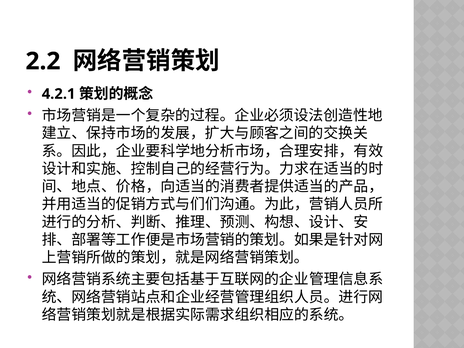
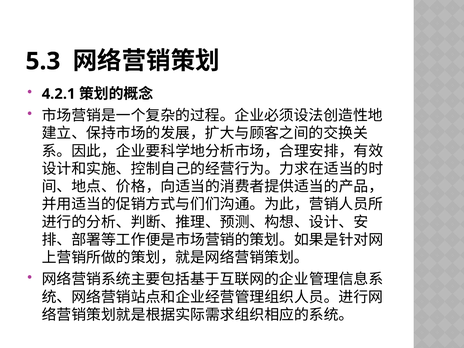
2.2: 2.2 -> 5.3
